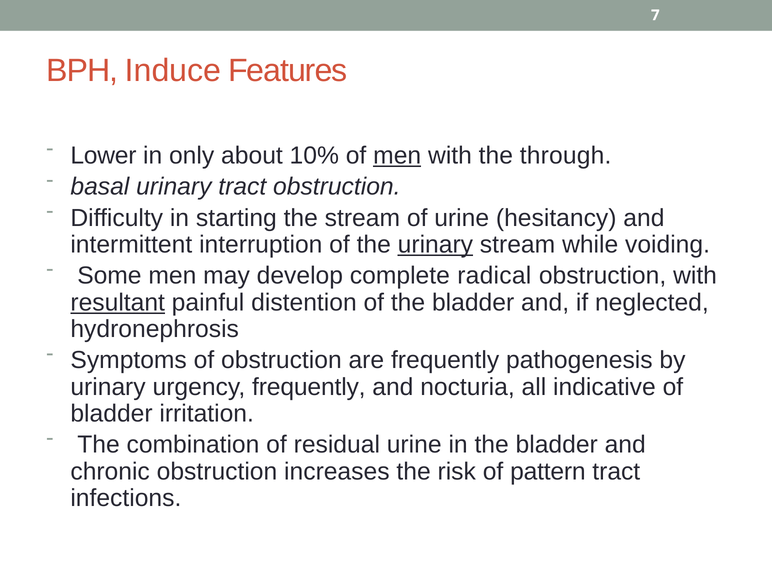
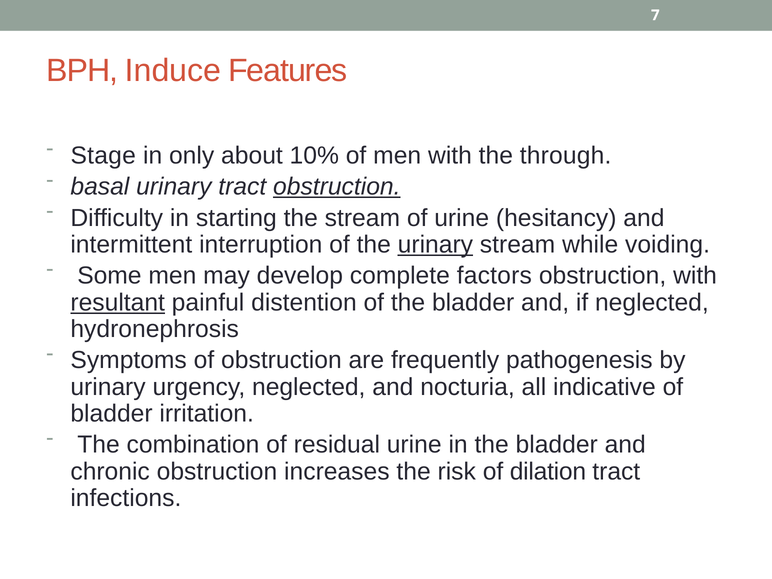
Lower: Lower -> Stage
men at (397, 155) underline: present -> none
obstruction at (337, 187) underline: none -> present
radical: radical -> factors
urgency frequently: frequently -> neglected
pattern: pattern -> dilation
